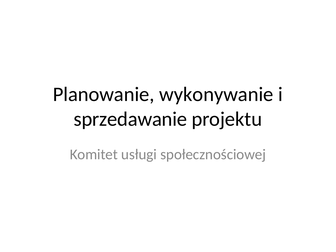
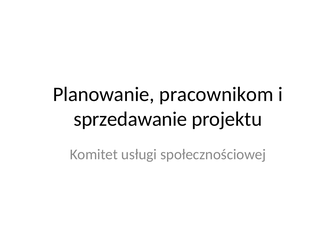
wykonywanie: wykonywanie -> pracownikom
